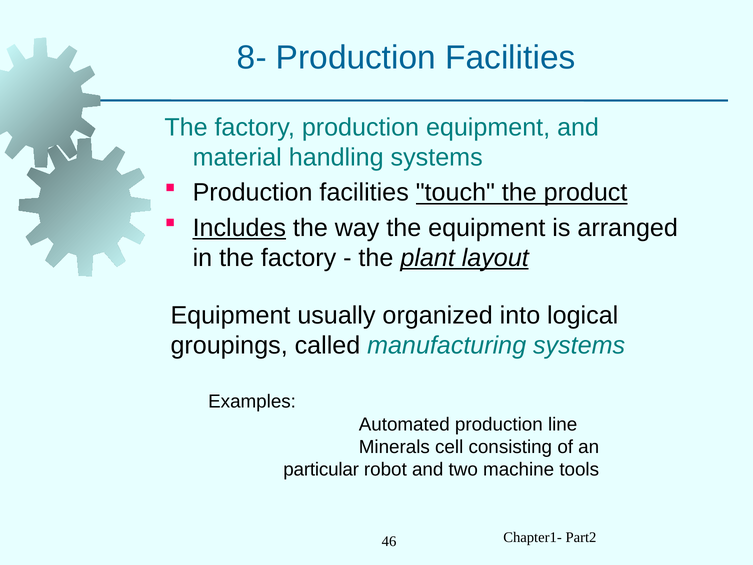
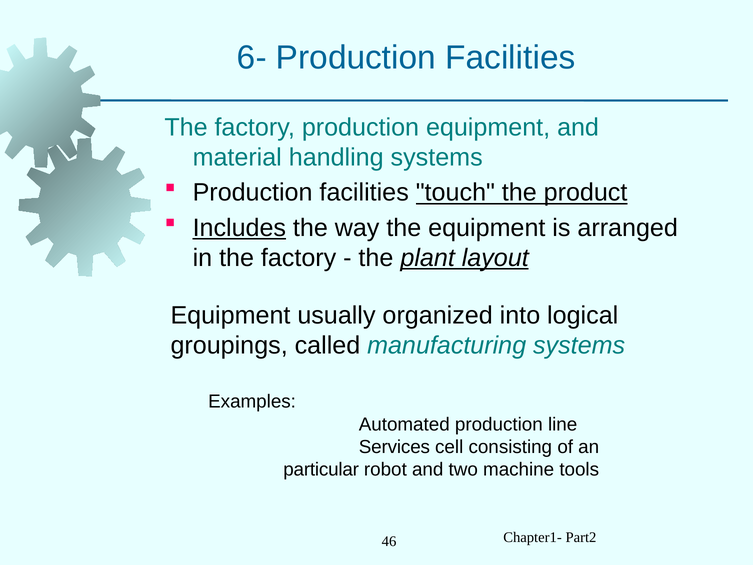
8-: 8- -> 6-
Minerals: Minerals -> Services
